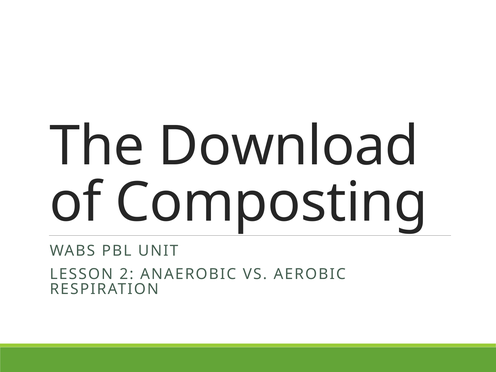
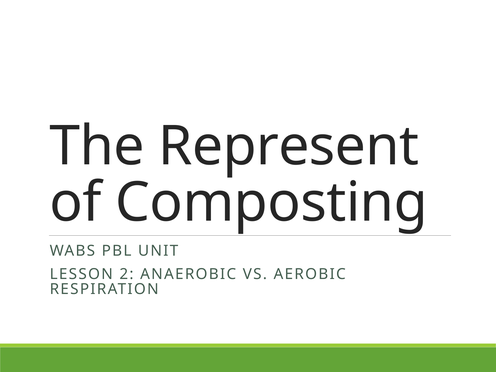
Download: Download -> Represent
